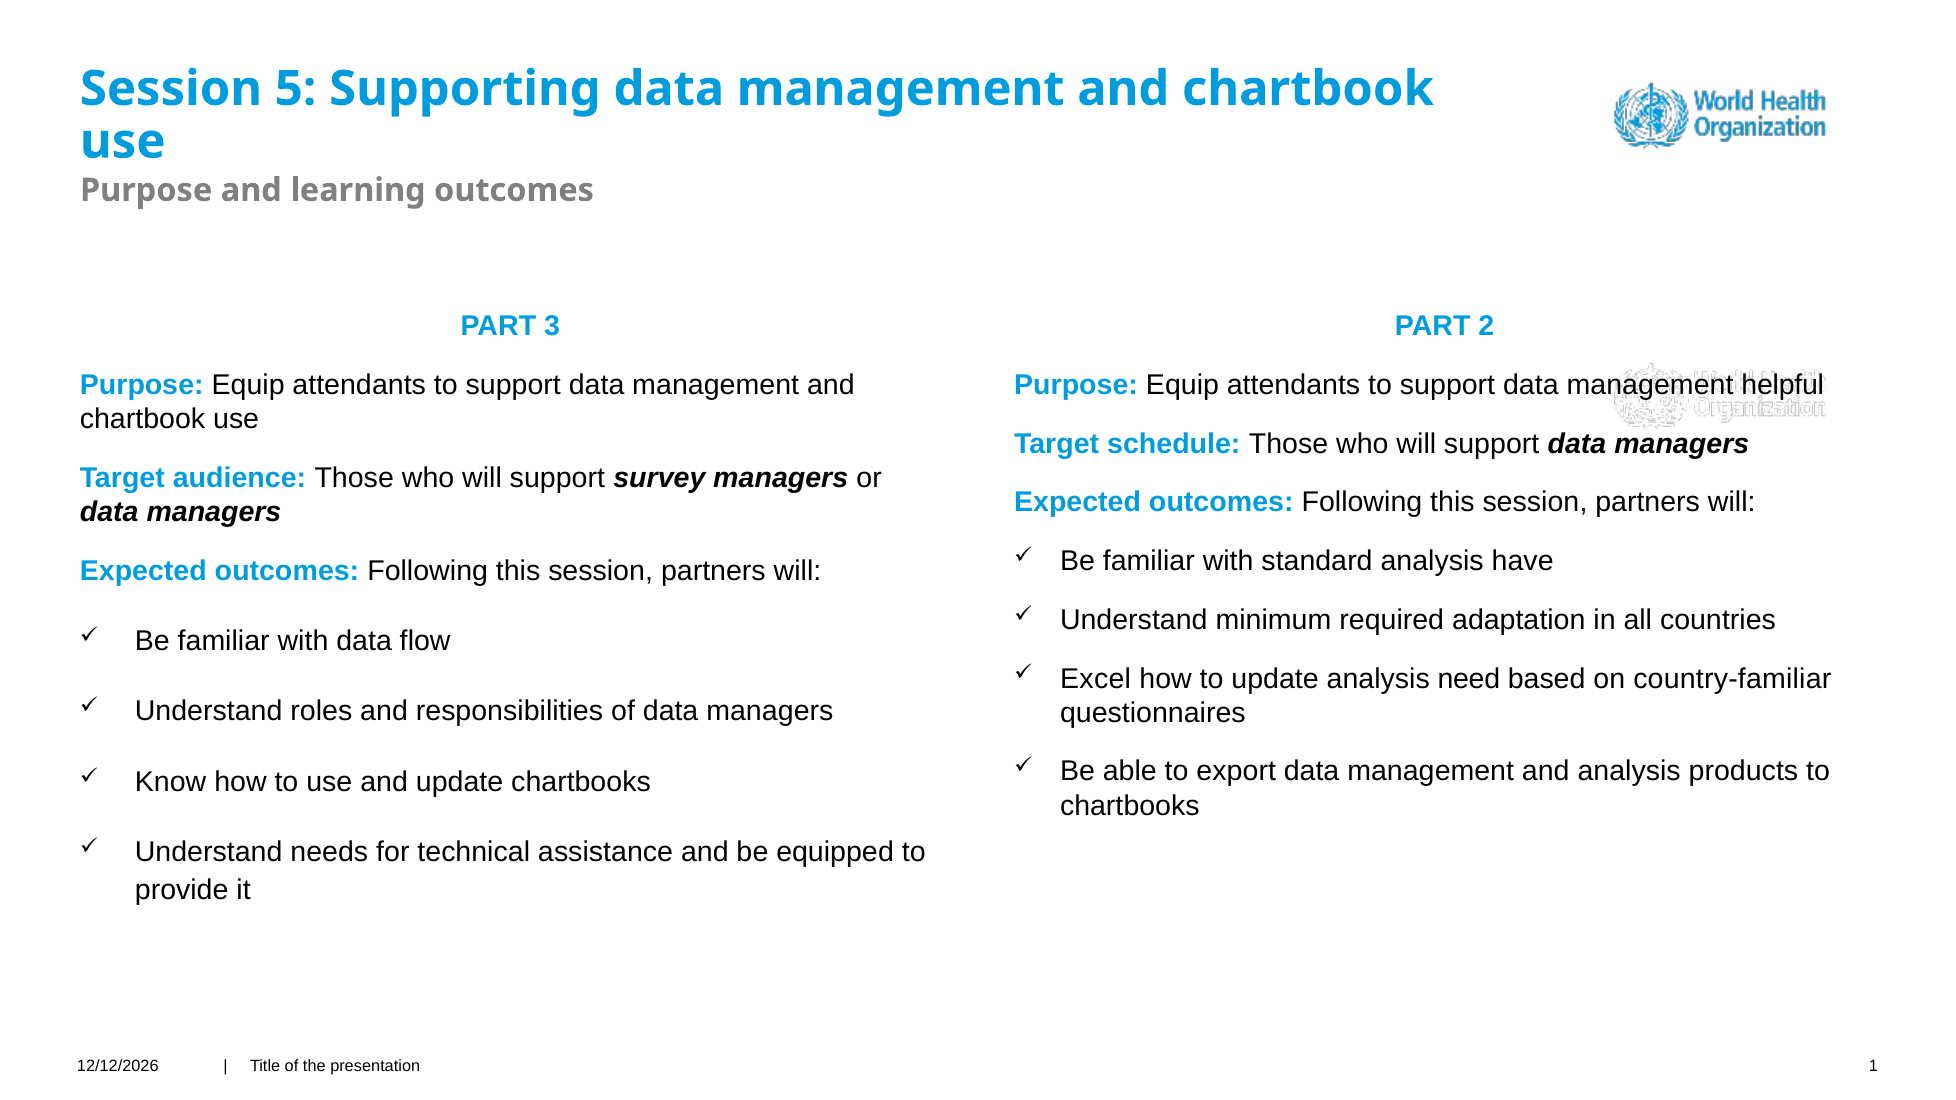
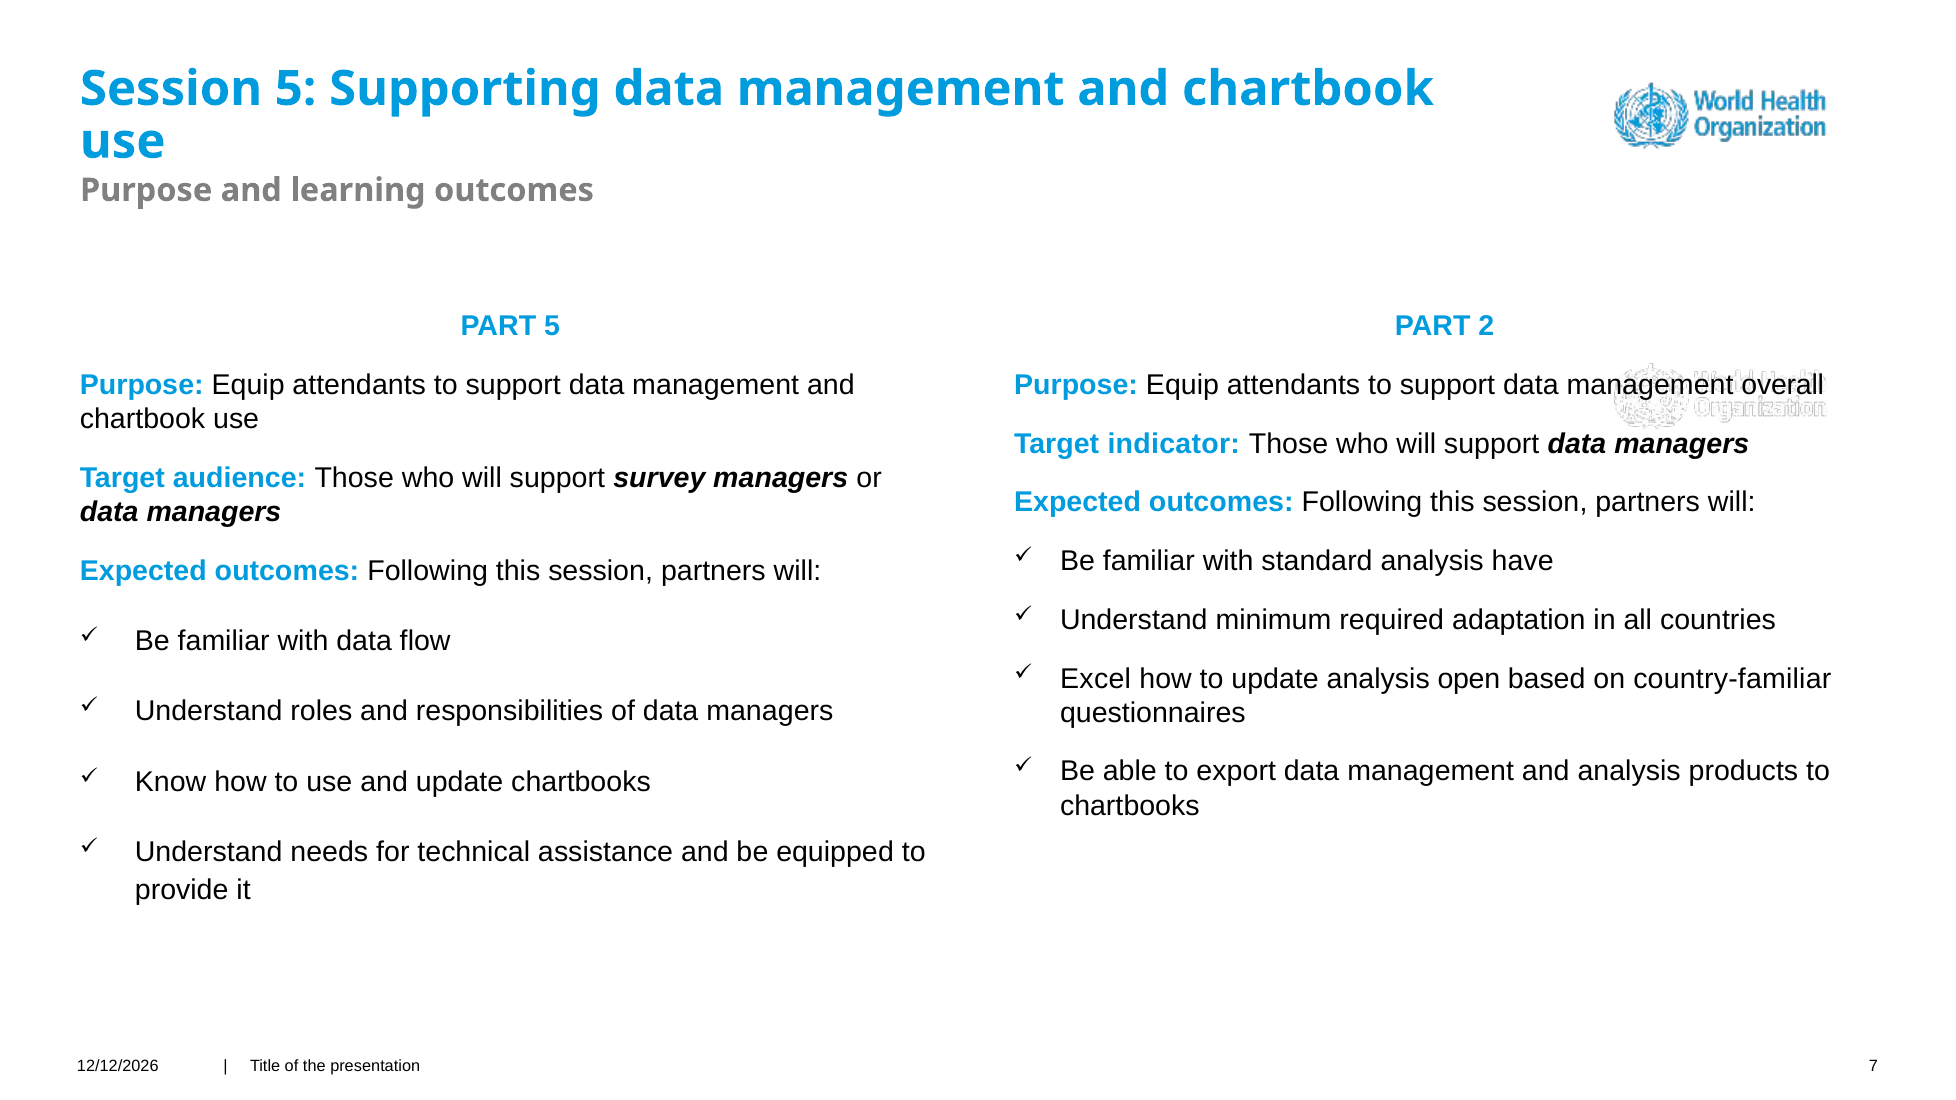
PART 3: 3 -> 5
helpful: helpful -> overall
schedule: schedule -> indicator
need: need -> open
1: 1 -> 7
